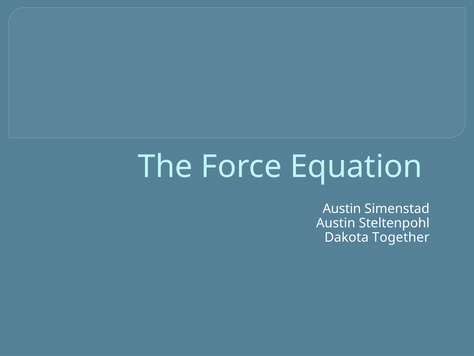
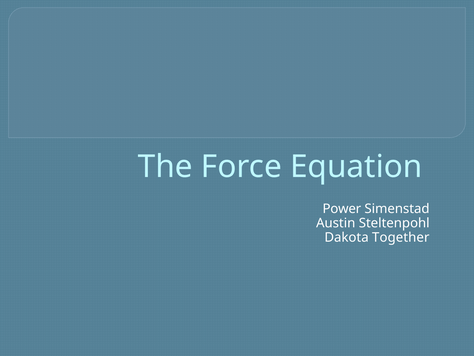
Austin at (342, 209): Austin -> Power
